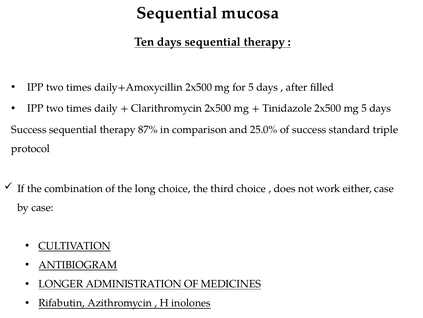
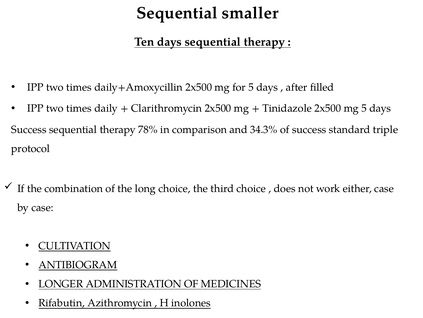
mucosa: mucosa -> smaller
87%: 87% -> 78%
25.0%: 25.0% -> 34.3%
